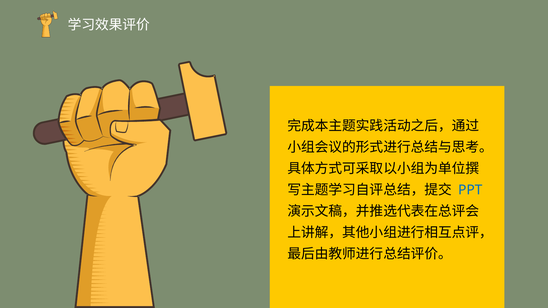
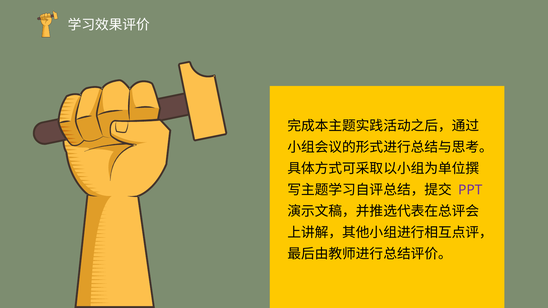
PPT colour: blue -> purple
